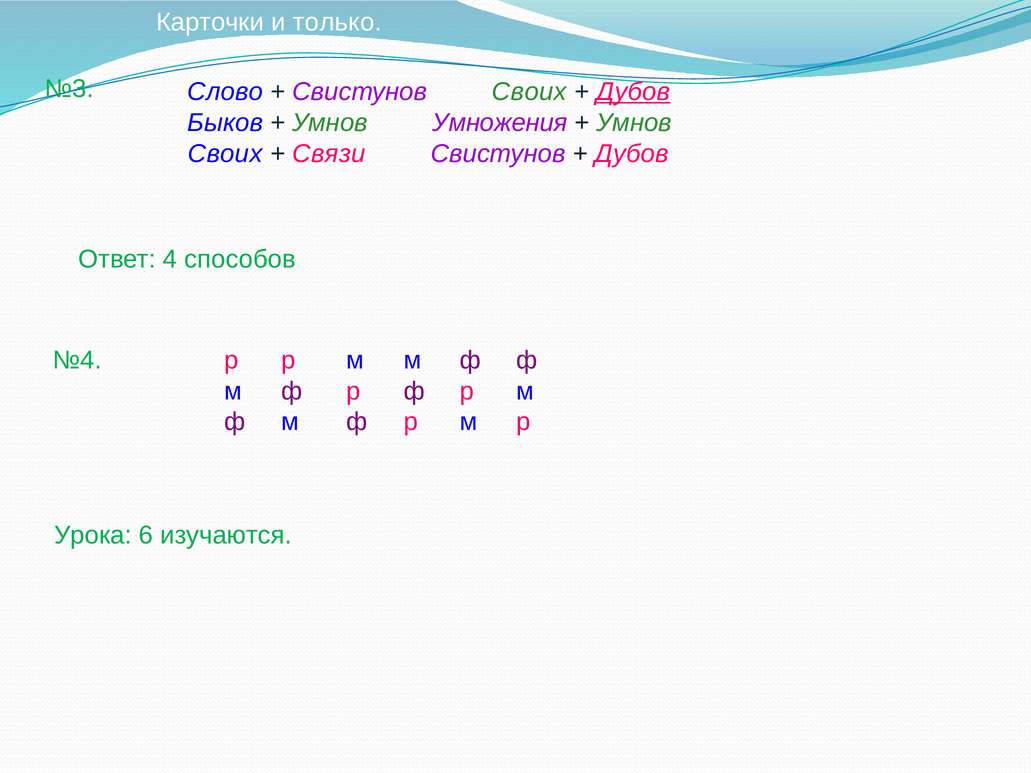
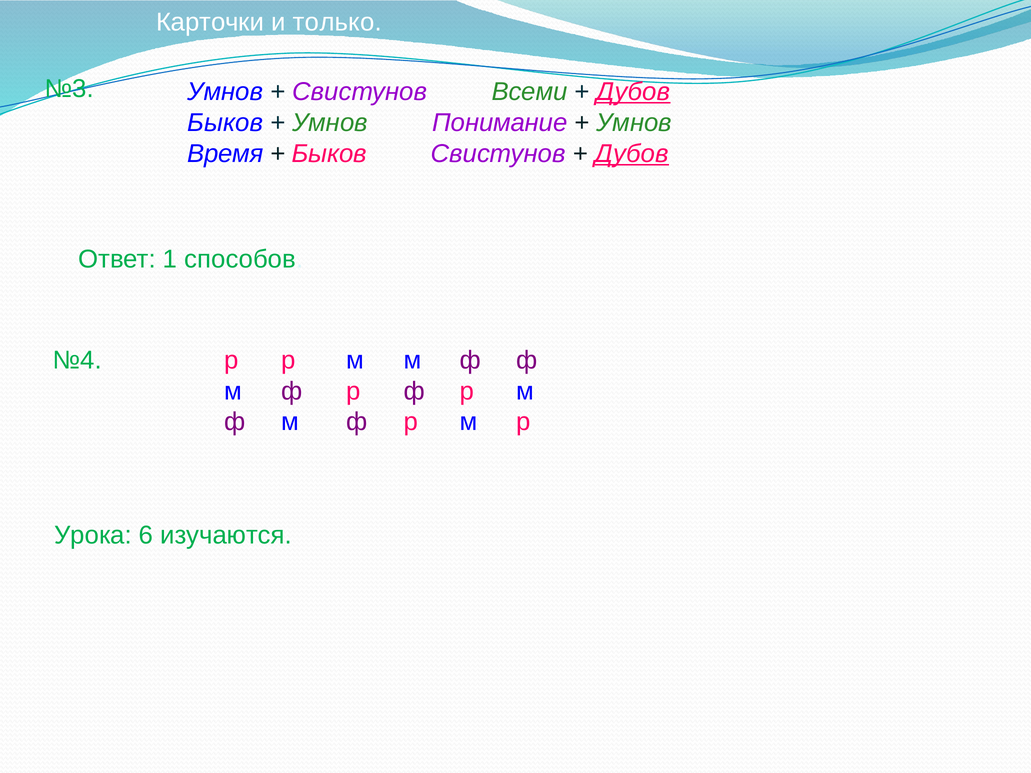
№3 Слово: Слово -> Умнов
Свистунов Своих: Своих -> Всеми
Умножения: Умножения -> Понимание
Своих at (225, 154): Своих -> Время
Связи at (329, 154): Связи -> Быков
Дубов at (632, 154) underline: none -> present
4: 4 -> 1
